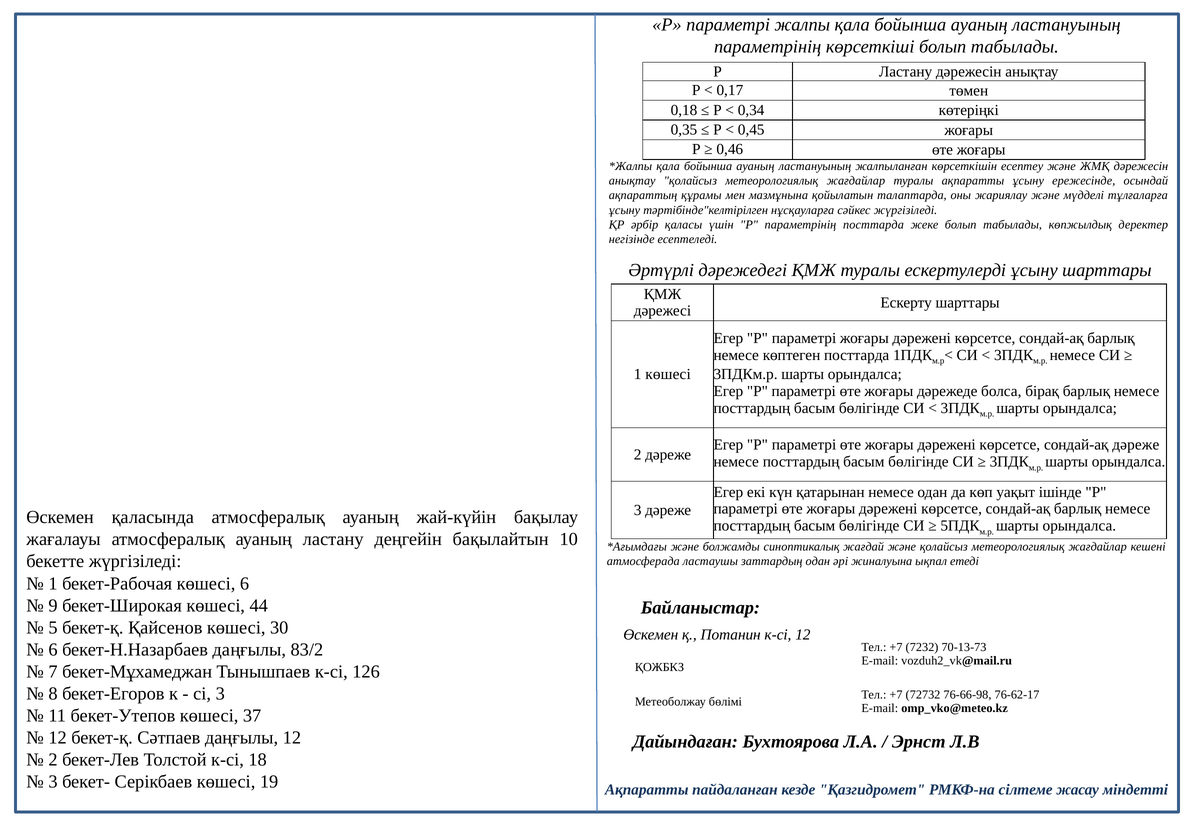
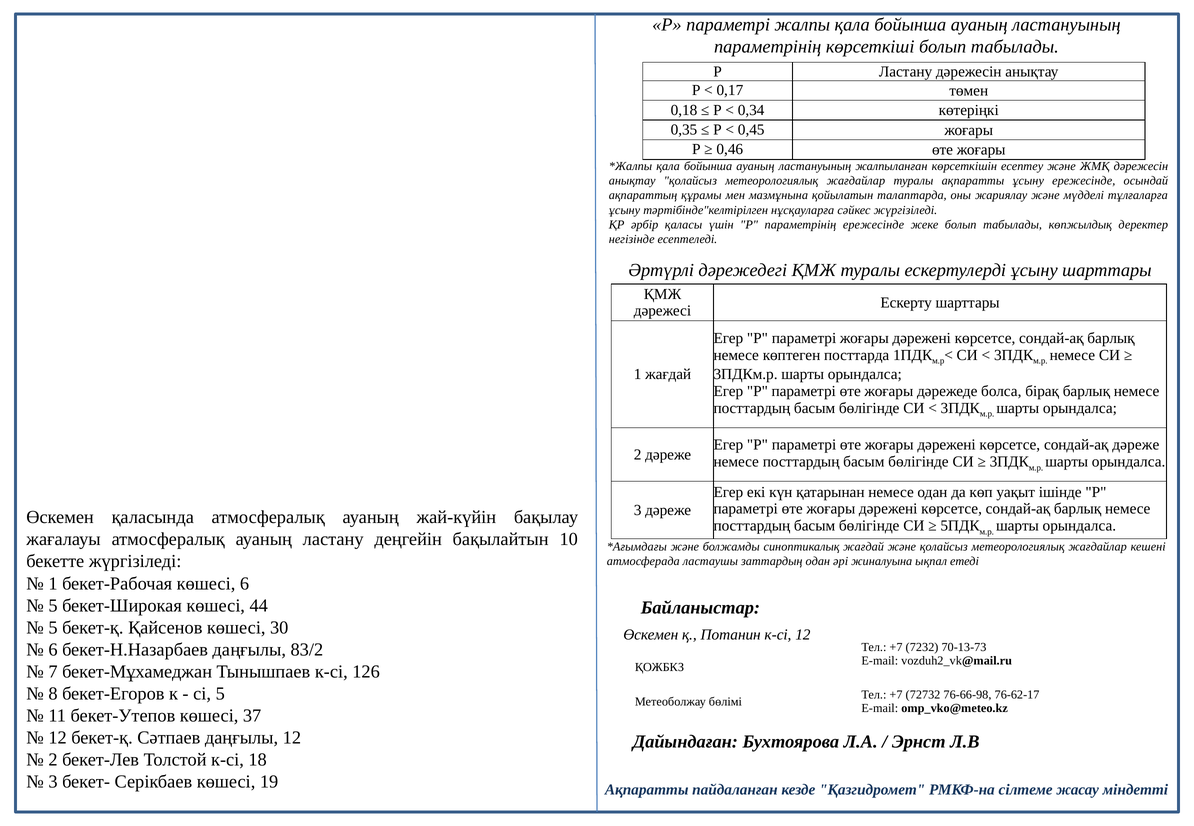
параметрінің посттарда: посттарда -> ережесінде
1 көшесі: көшесі -> жағдай
9 at (53, 606): 9 -> 5
сі 3: 3 -> 5
